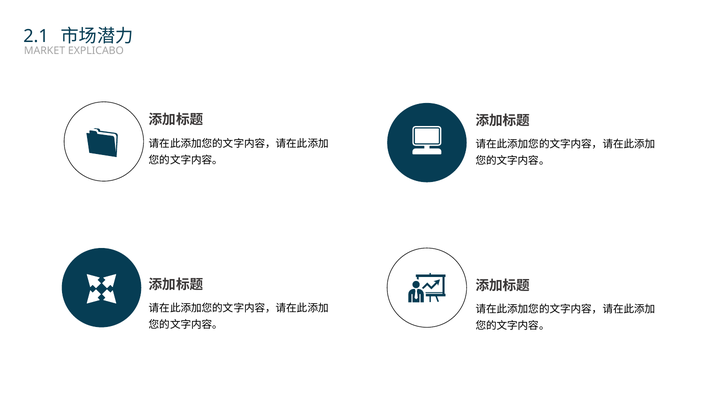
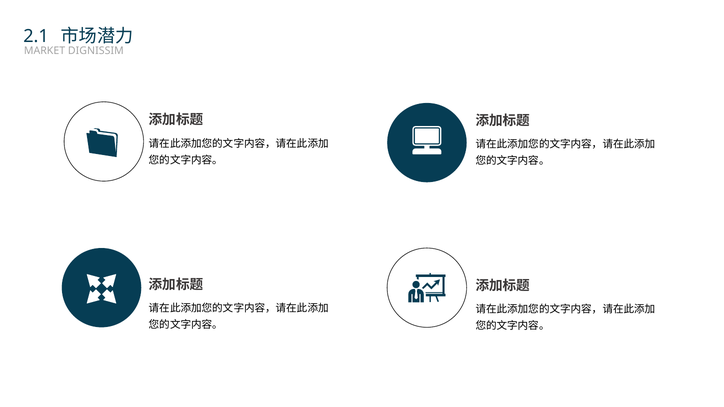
EXPLICABO: EXPLICABO -> DIGNISSIM
